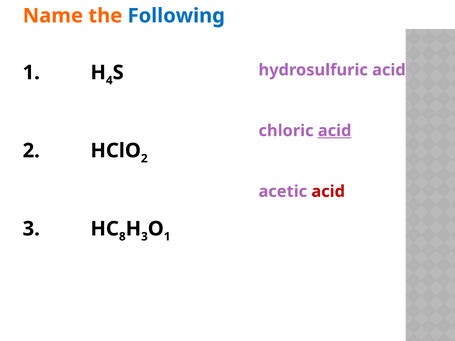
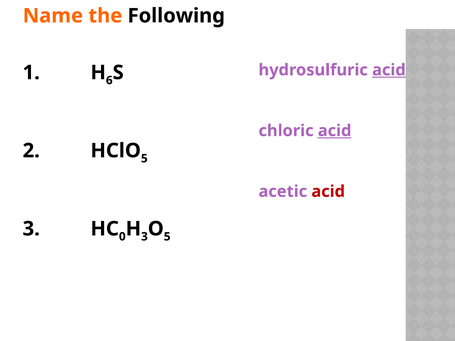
Following colour: blue -> black
acid at (389, 70) underline: none -> present
4: 4 -> 6
2 at (144, 159): 2 -> 5
8: 8 -> 0
1 at (167, 237): 1 -> 5
